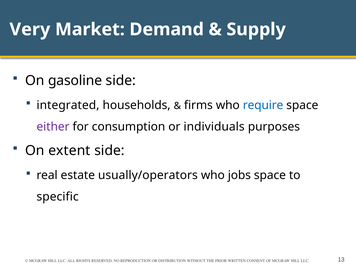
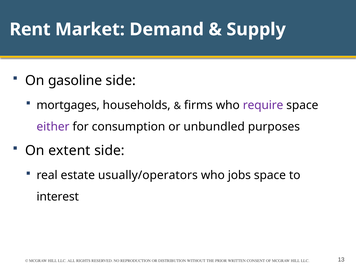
Very: Very -> Rent
integrated: integrated -> mortgages
require colour: blue -> purple
individuals: individuals -> unbundled
specific: specific -> interest
